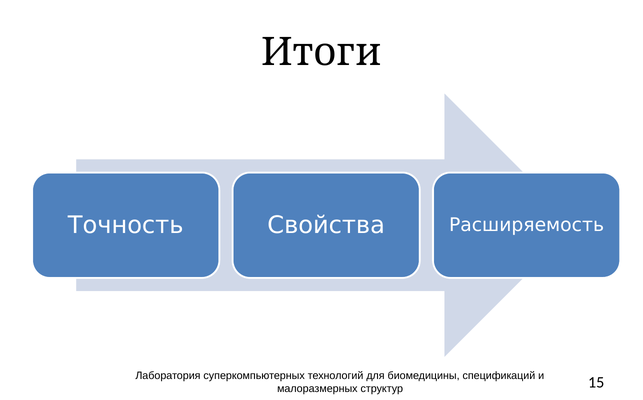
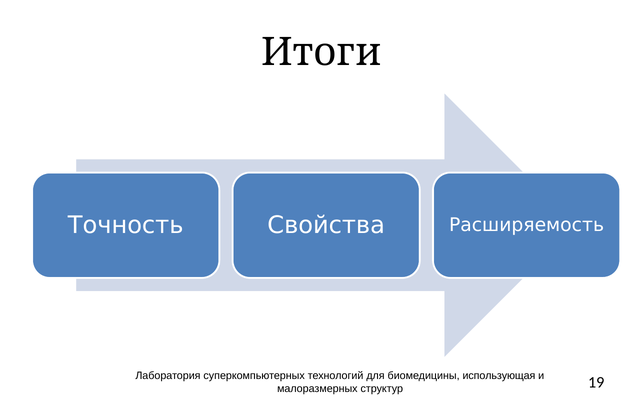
спецификаций: спецификаций -> использующая
15: 15 -> 19
